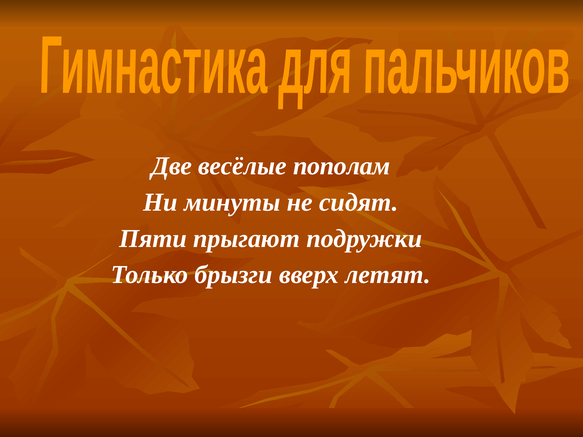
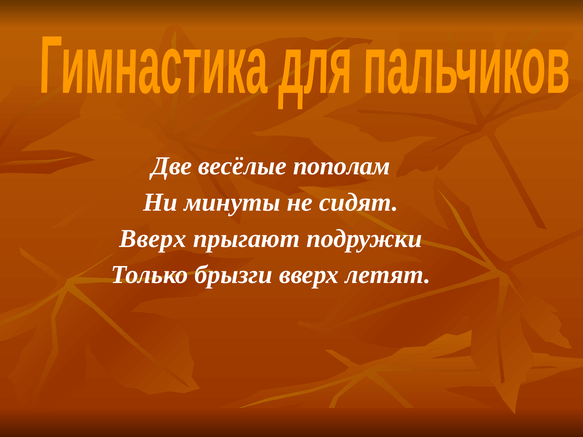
Пяти at (153, 239): Пяти -> Вверх
